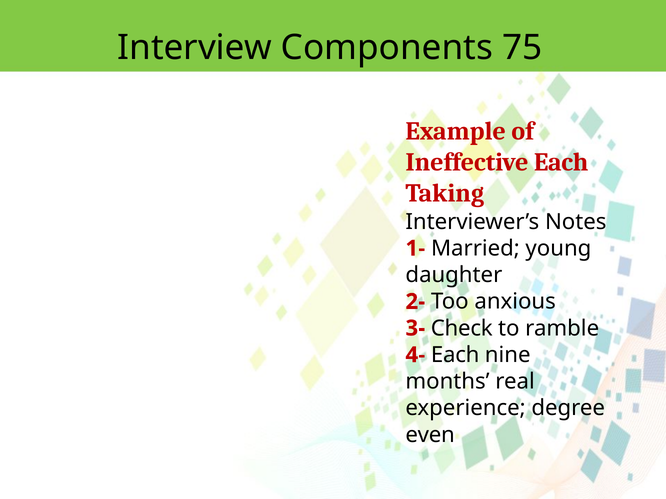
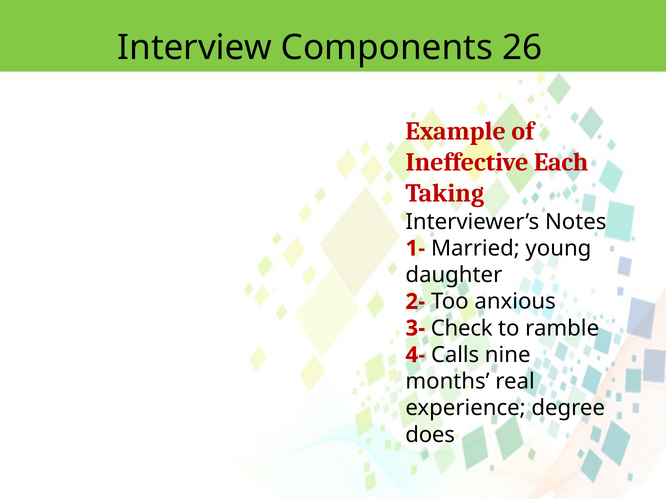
75: 75 -> 26
4- Each: Each -> Calls
even: even -> does
